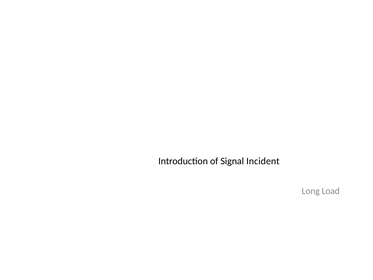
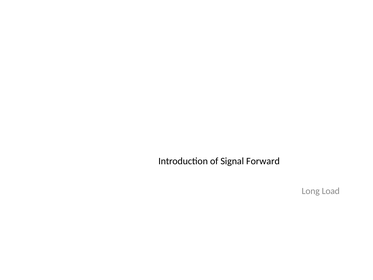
Incident: Incident -> Forward
